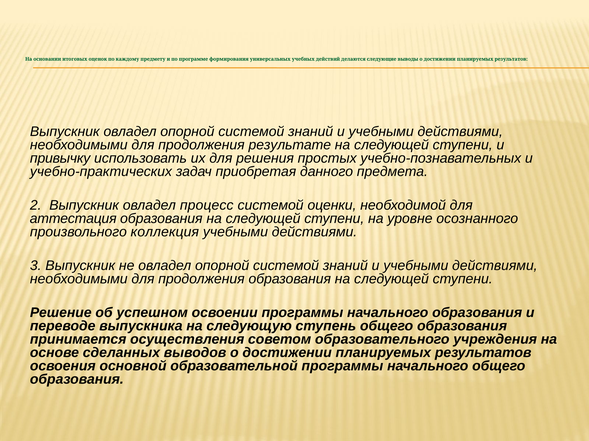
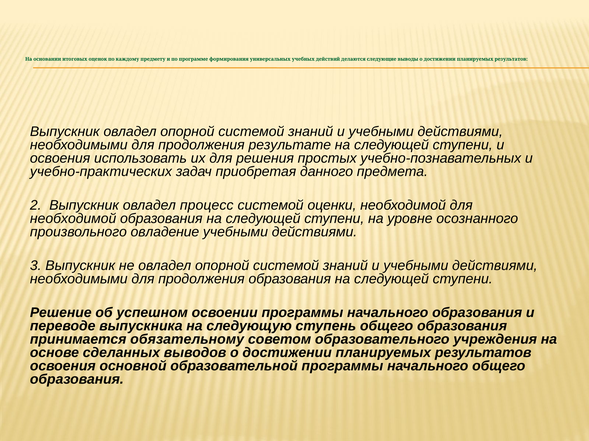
привычку at (60, 159): привычку -> освоения
аттестация at (73, 219): аттестация -> необходимой
коллекция: коллекция -> овладение
осуществления: осуществления -> обязательному
